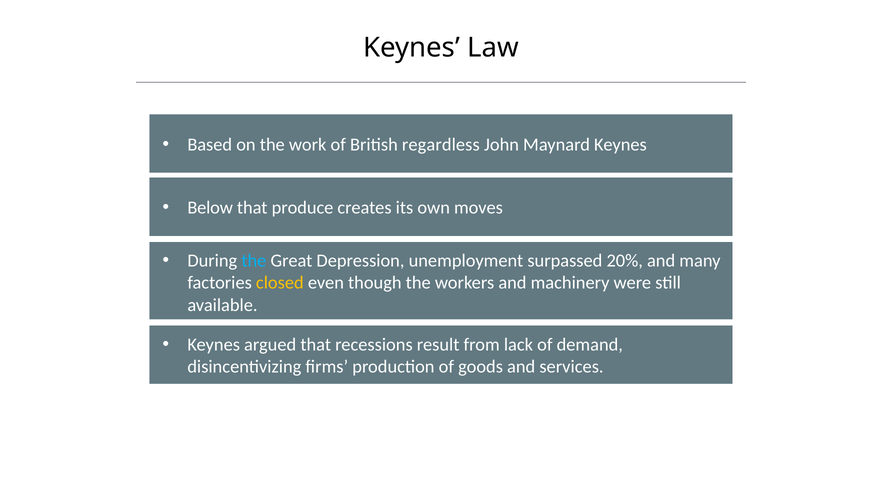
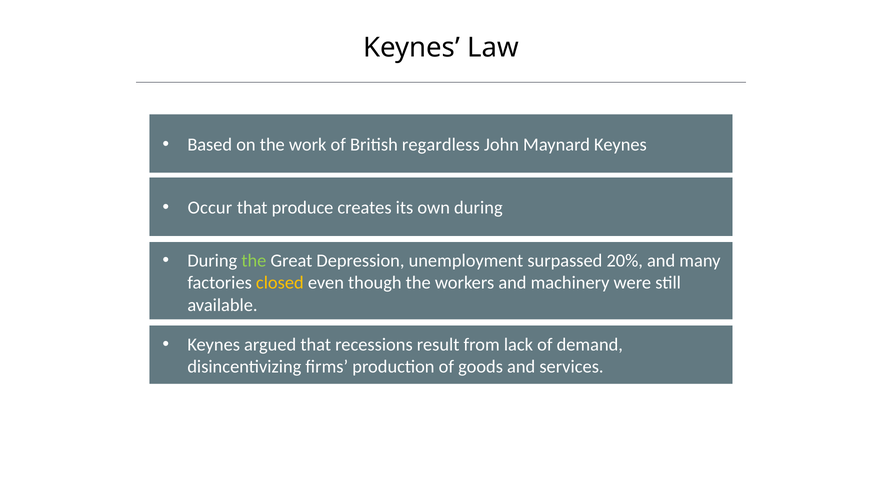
Below: Below -> Occur
own moves: moves -> during
the at (254, 261) colour: light blue -> light green
